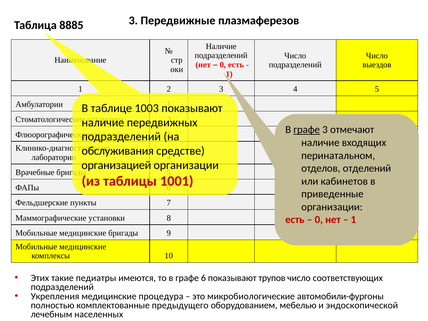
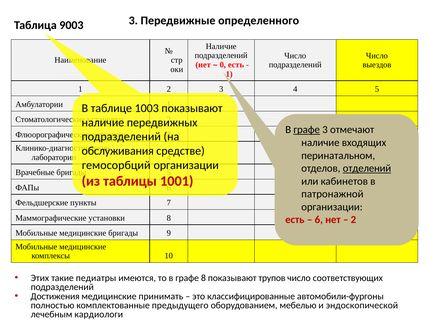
плазмаферезов: плазмаферезов -> определенного
8885: 8885 -> 9003
организацией: организацией -> гемосорбций
отделений underline: none -> present
приведенные: приведенные -> патронажной
0 at (319, 220): 0 -> 6
1 at (353, 220): 1 -> 2
графе 6: 6 -> 8
Укрепления: Укрепления -> Достижения
процедура: процедура -> принимать
микробиологические: микробиологические -> классифицированные
населенных: населенных -> кардиологи
